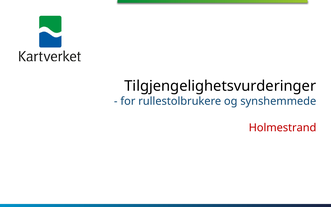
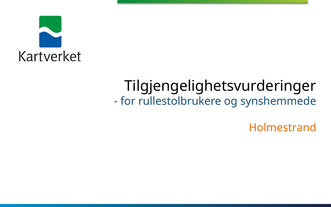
Holmestrand colour: red -> orange
